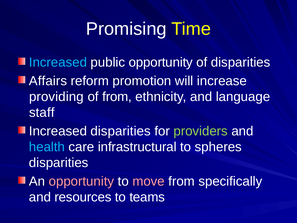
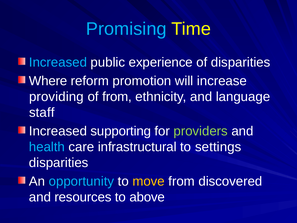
Promising colour: white -> light blue
public opportunity: opportunity -> experience
Affairs: Affairs -> Where
Increased disparities: disparities -> supporting
spheres: spheres -> settings
opportunity at (81, 181) colour: pink -> light blue
move colour: pink -> yellow
specifically: specifically -> discovered
teams: teams -> above
